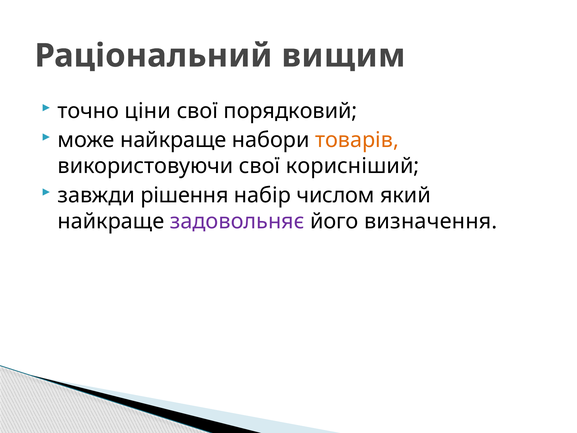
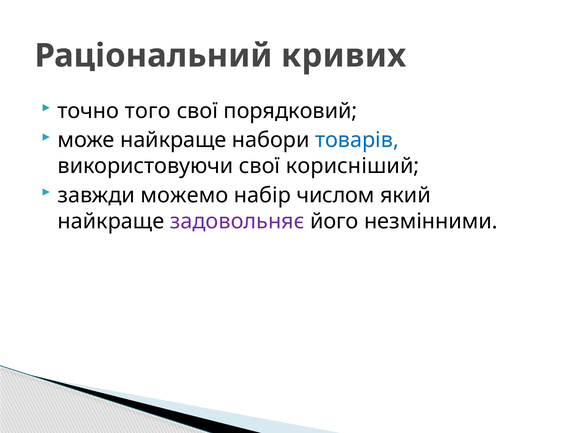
вищим: вищим -> кривих
ціни: ціни -> того
товарів colour: orange -> blue
рішення: рішення -> можемо
визначення: визначення -> незмінними
